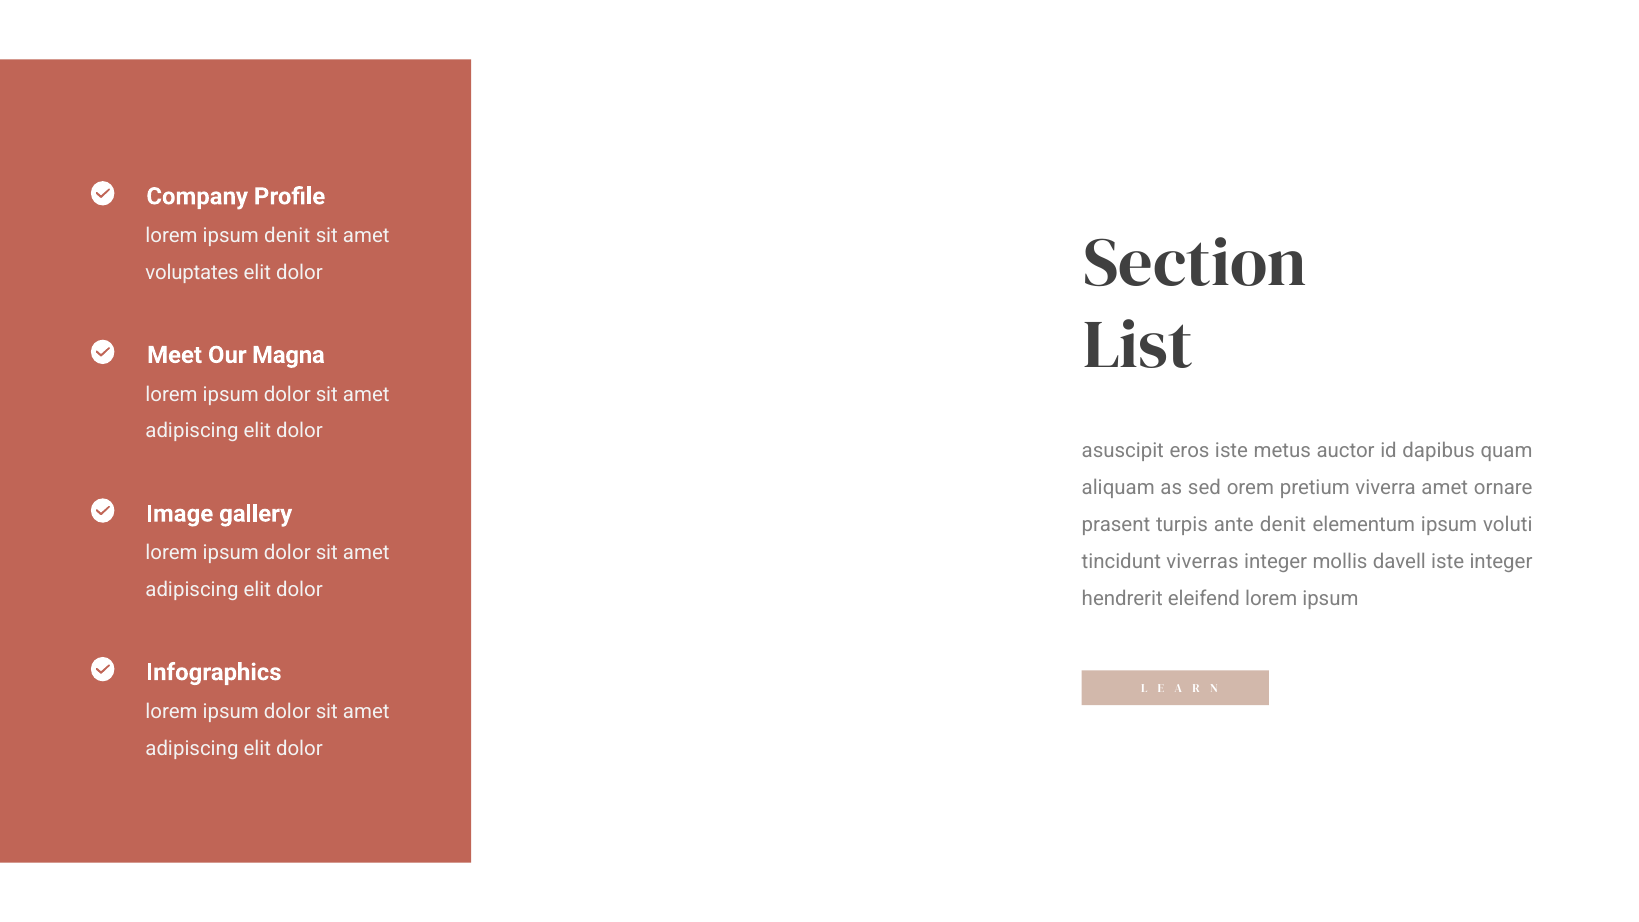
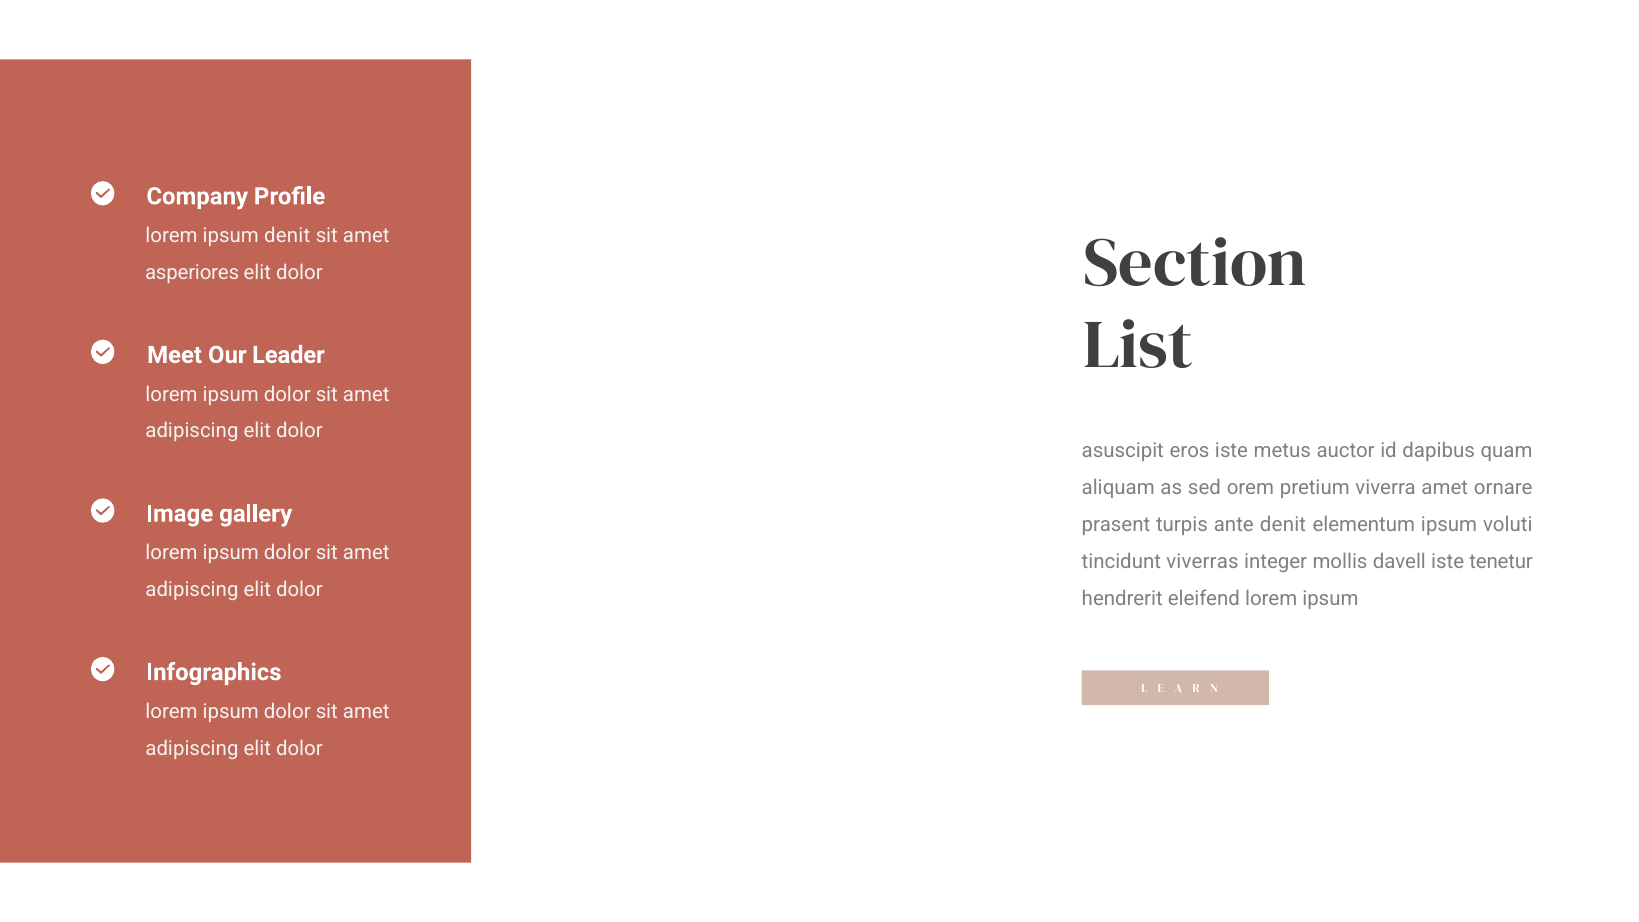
voluptates: voluptates -> asperiores
Magna: Magna -> Leader
iste integer: integer -> tenetur
